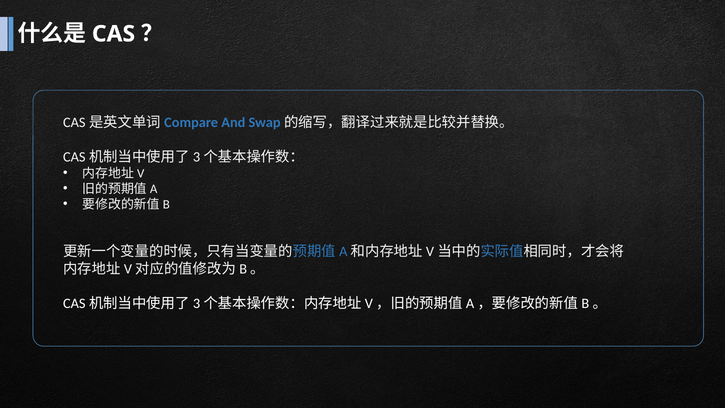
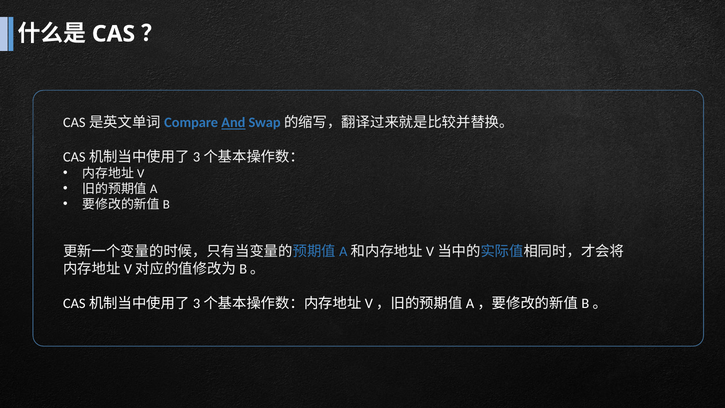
And underline: none -> present
